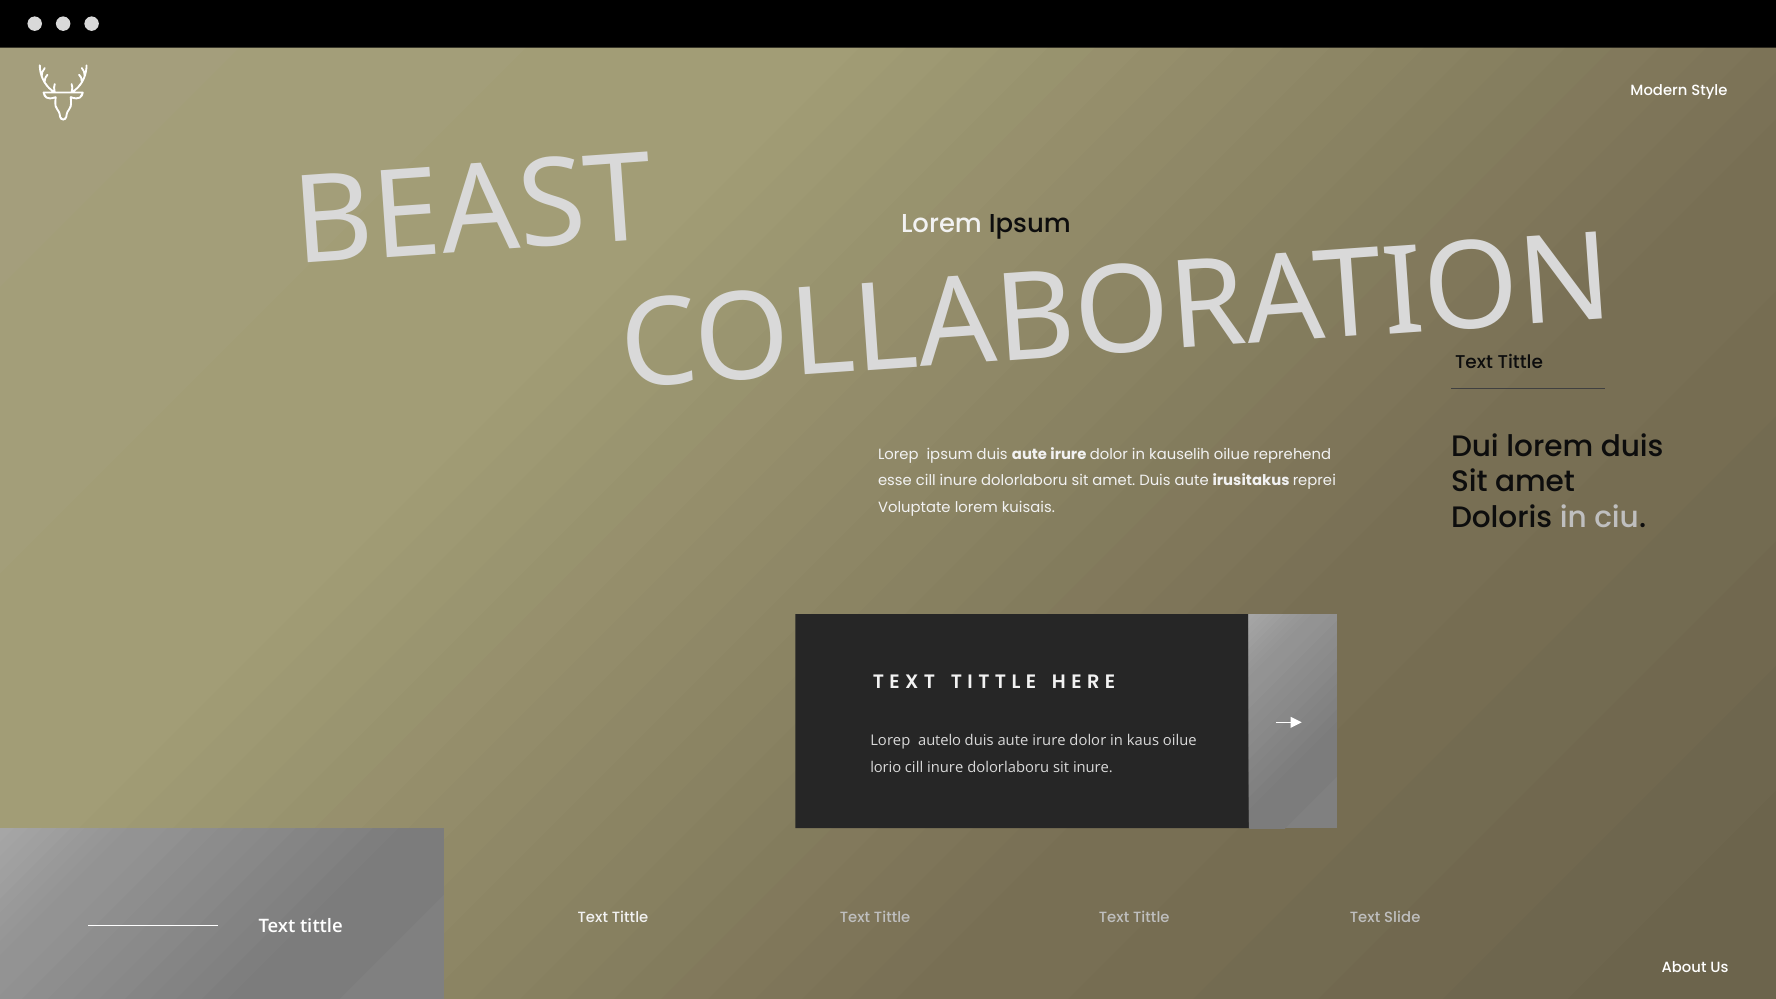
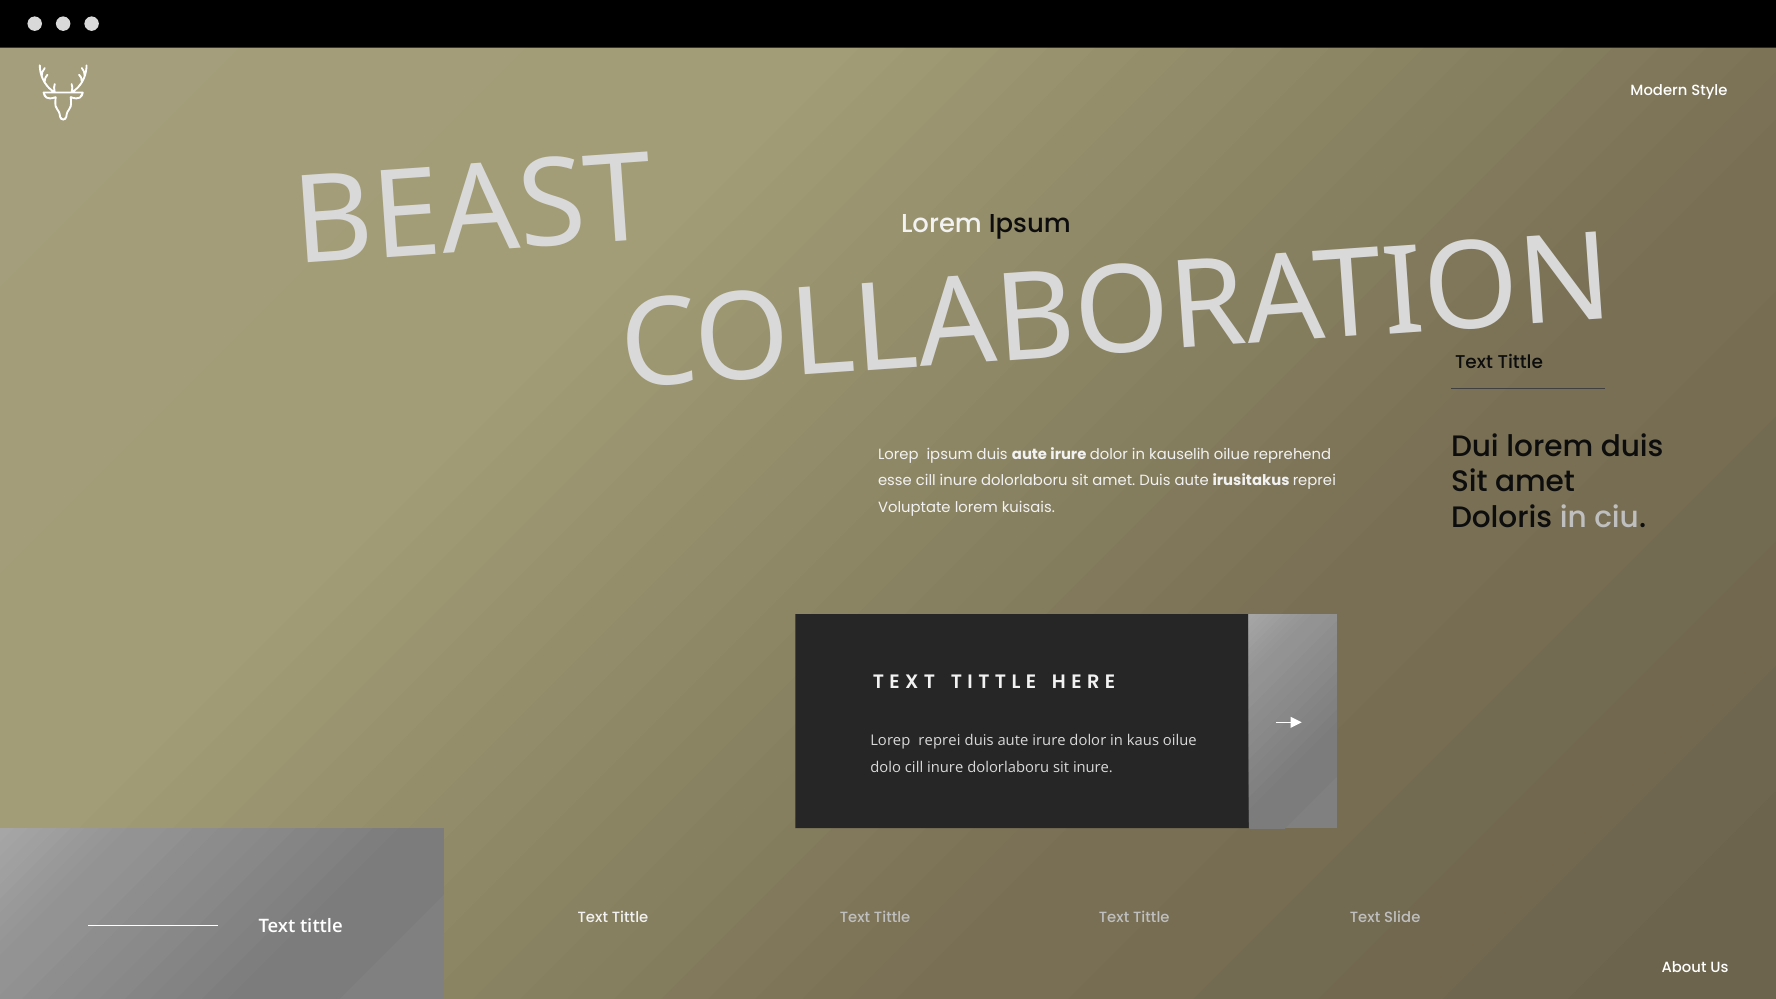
Lorep autelo: autelo -> reprei
lorio: lorio -> dolo
